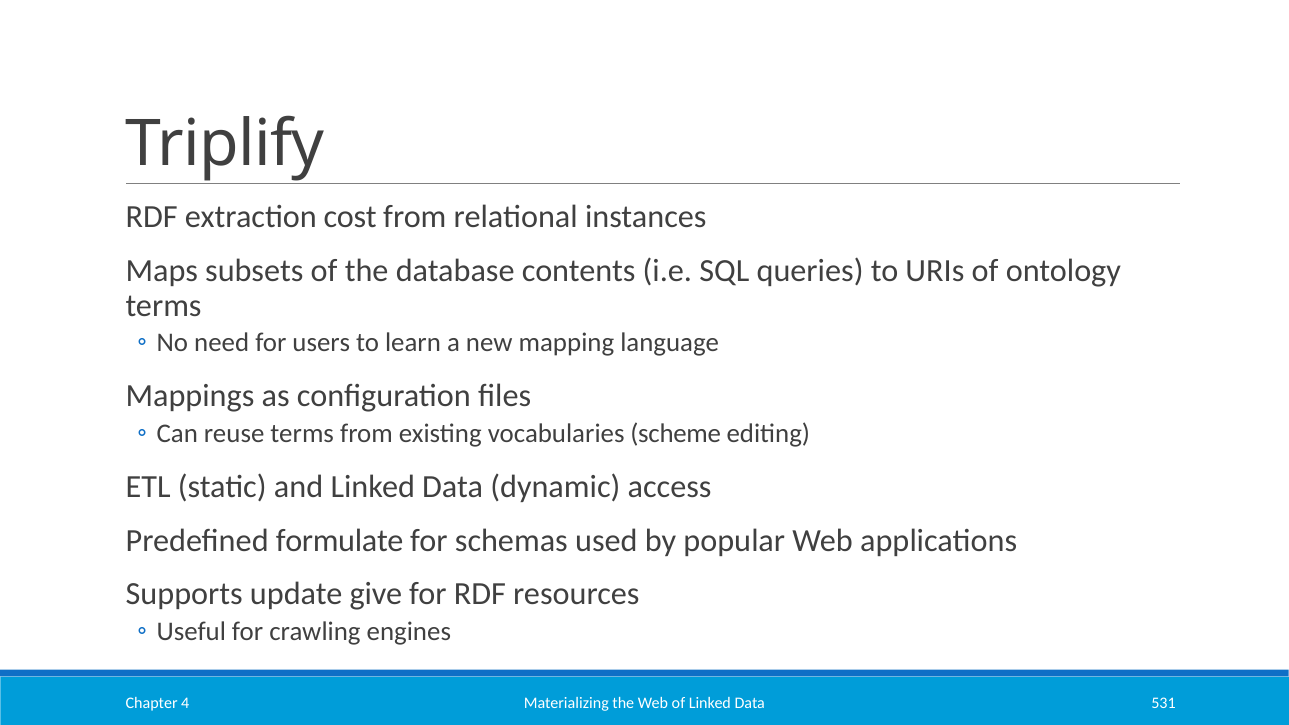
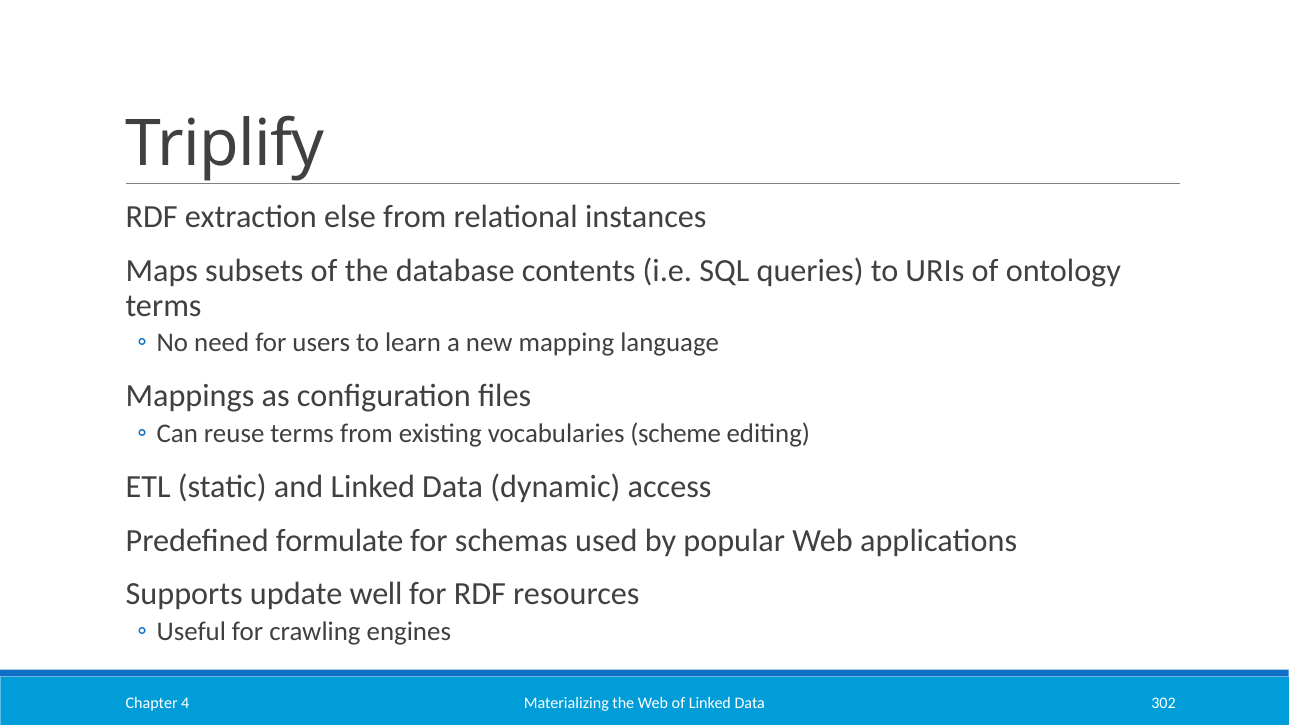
cost: cost -> else
give: give -> well
531: 531 -> 302
